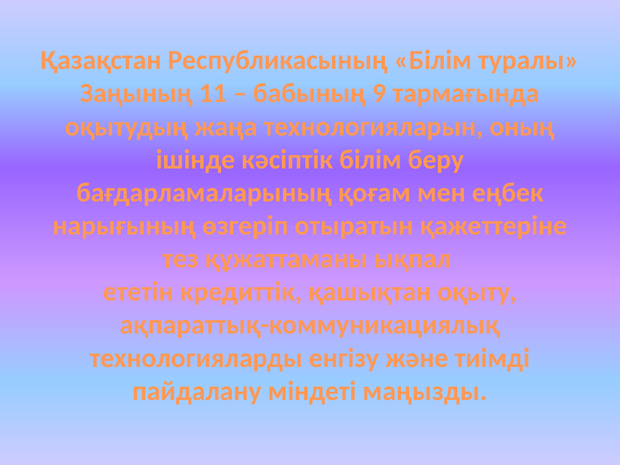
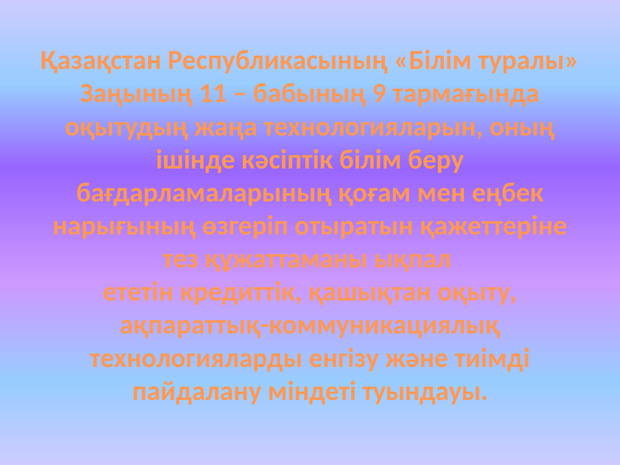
маңызды: маңызды -> туындауы
